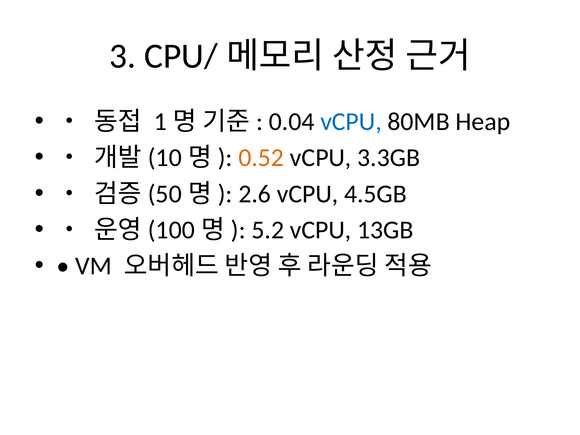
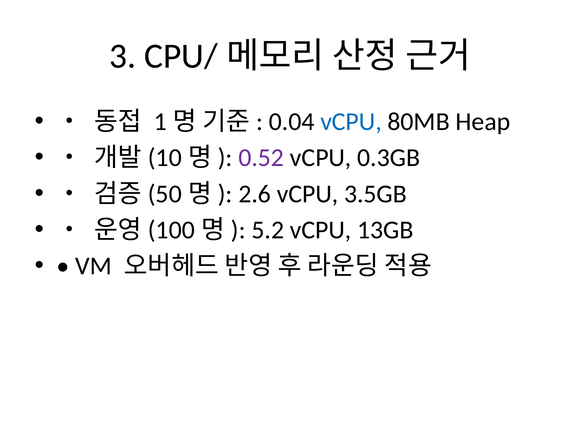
0.52 colour: orange -> purple
3.3GB: 3.3GB -> 0.3GB
4.5GB: 4.5GB -> 3.5GB
